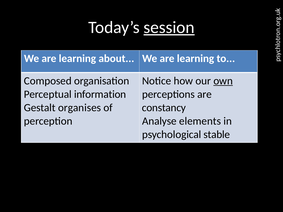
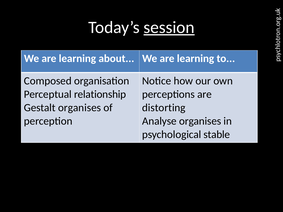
own underline: present -> none
information: information -> relationship
constancy: constancy -> distorting
Analyse elements: elements -> organises
